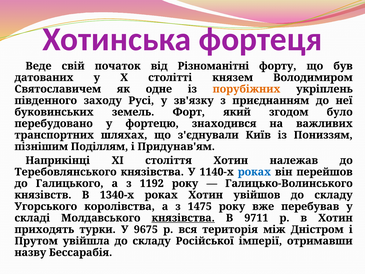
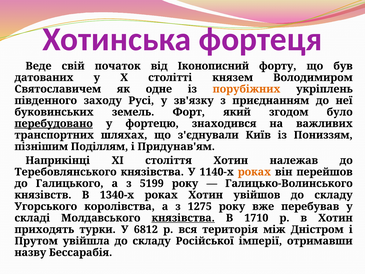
Різноманітні: Різноманітні -> Іконописний
перебудовано underline: none -> present
роках at (254, 172) colour: blue -> orange
1192: 1192 -> 5199
1475: 1475 -> 1275
9711: 9711 -> 1710
9675: 9675 -> 6812
